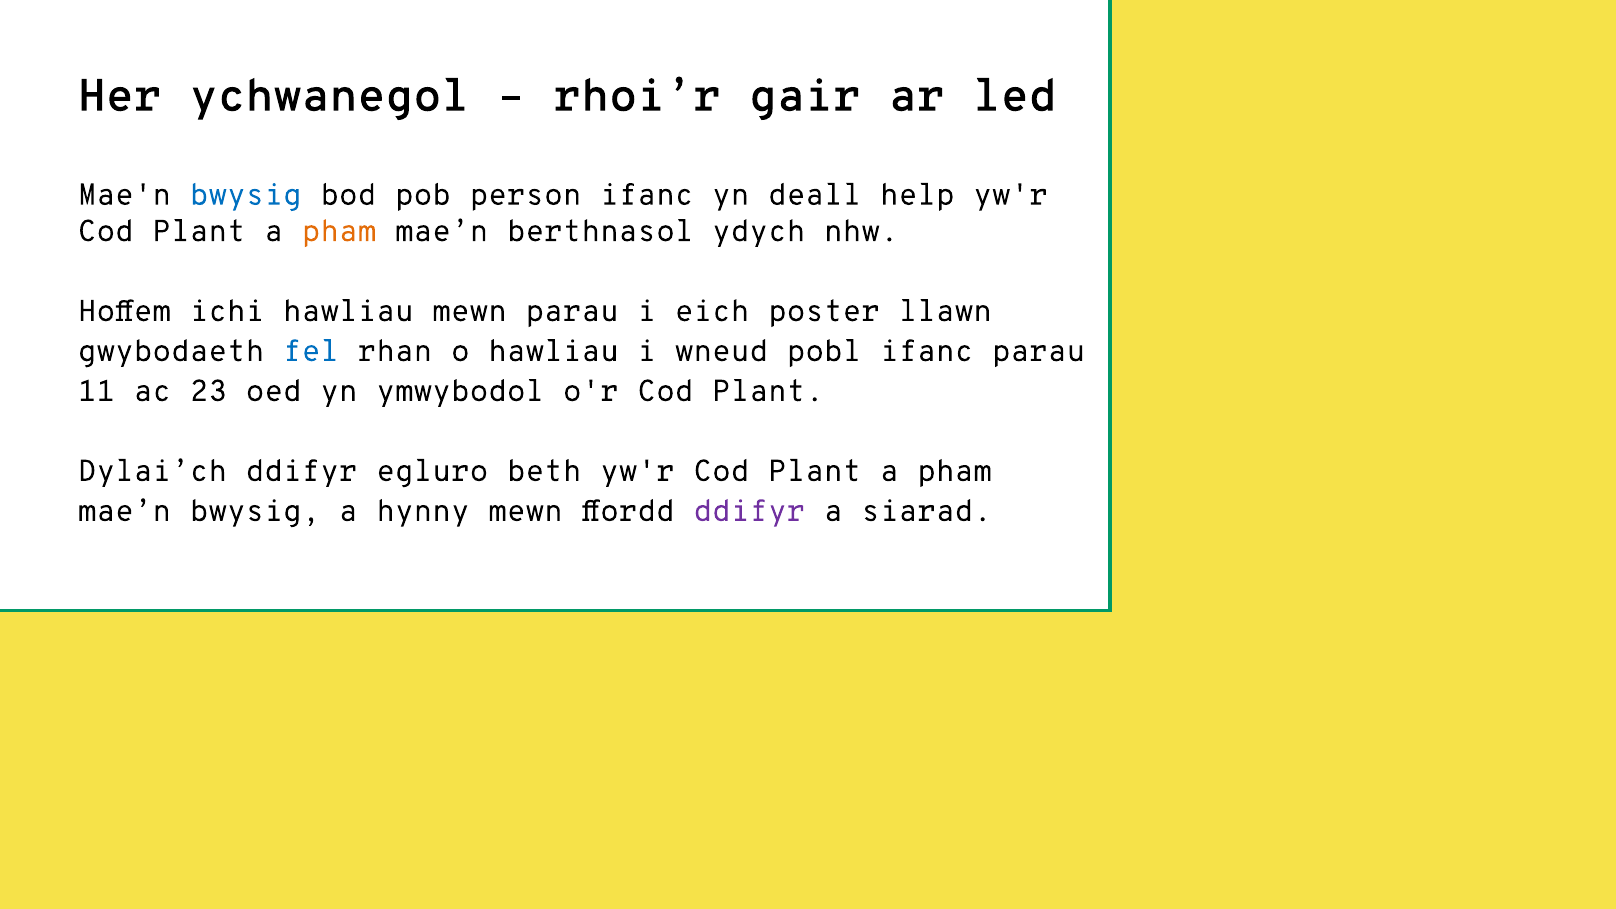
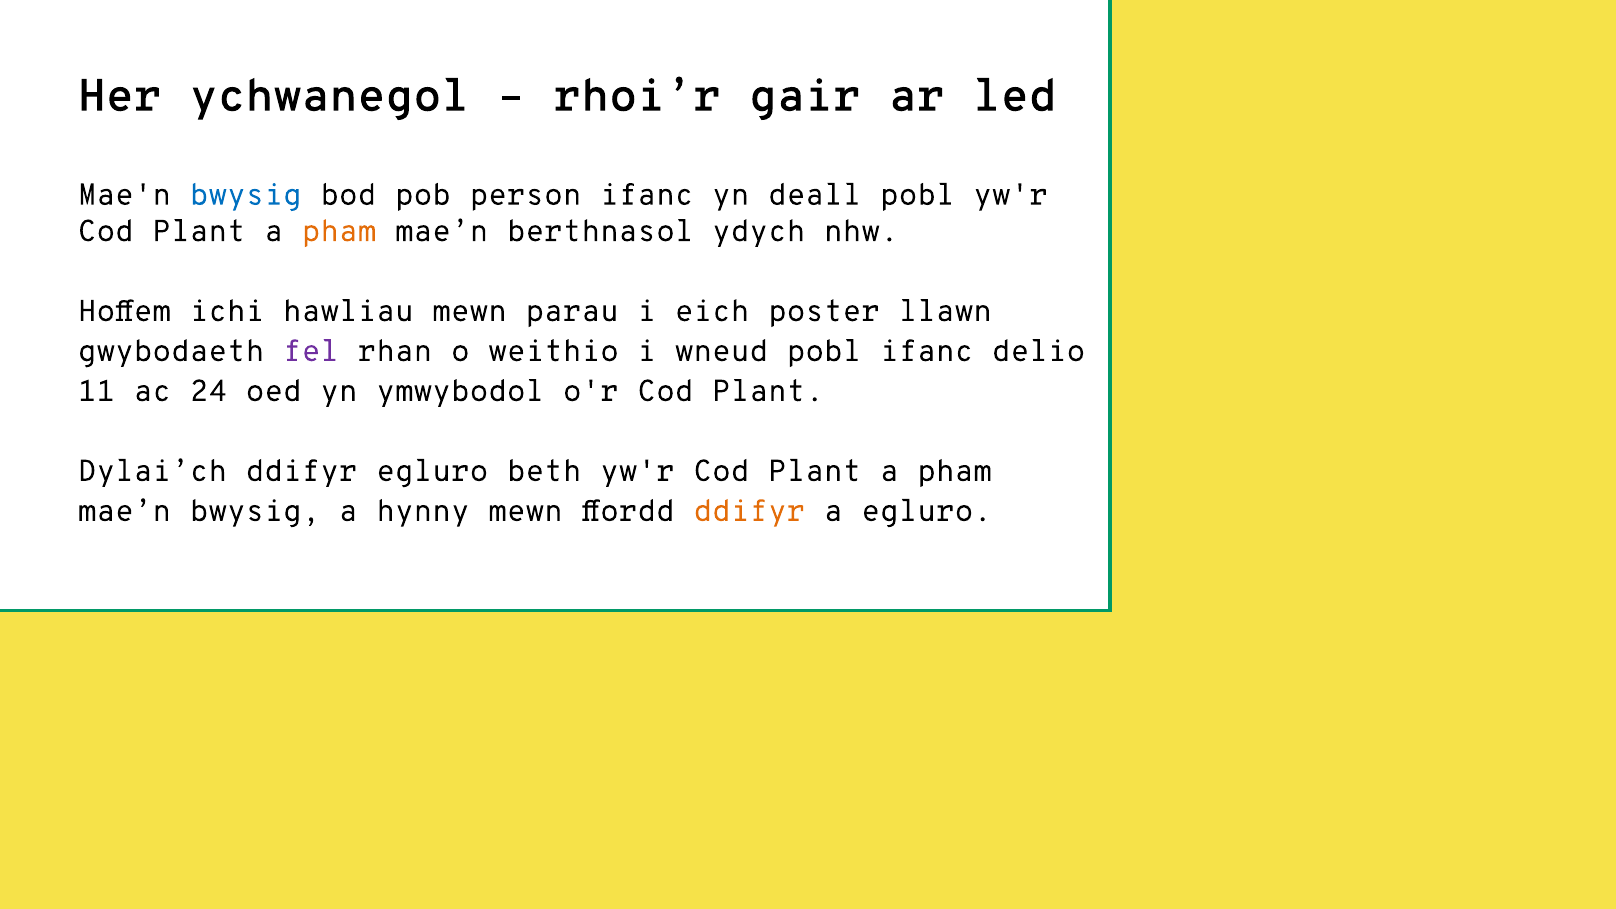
deall help: help -> pobl
fel colour: blue -> purple
o hawliau: hawliau -> weithio
ifanc parau: parau -> delio
23: 23 -> 24
ddifyr at (749, 511) colour: purple -> orange
a siarad: siarad -> egluro
